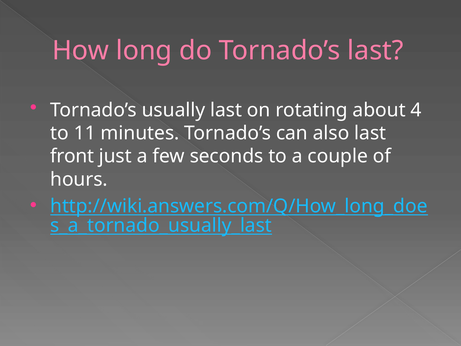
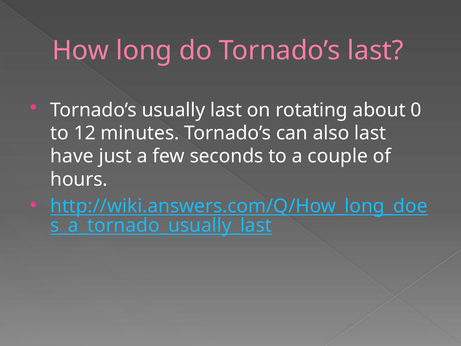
4: 4 -> 0
11: 11 -> 12
front: front -> have
